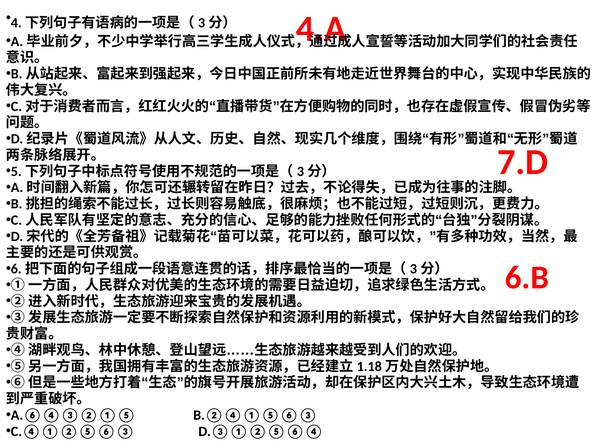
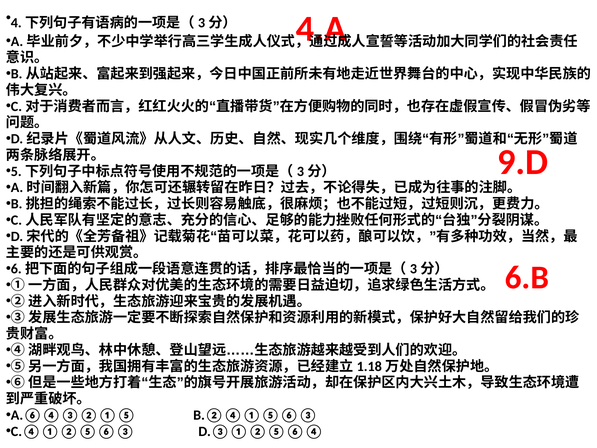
7.D: 7.D -> 9.D
